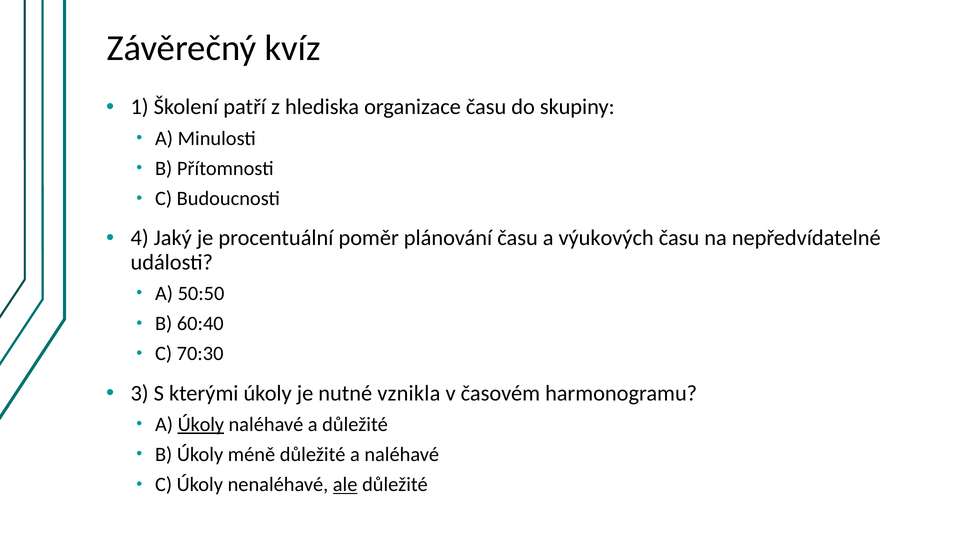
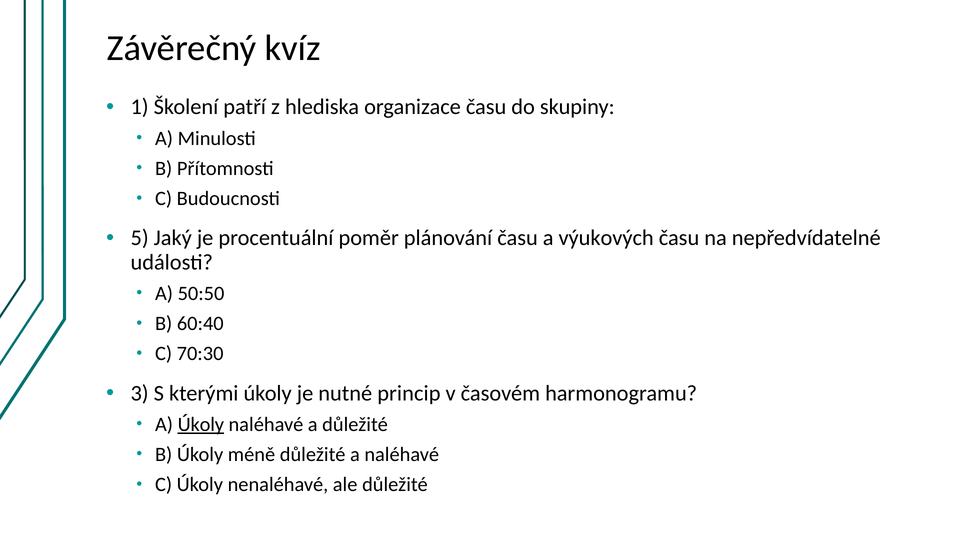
4: 4 -> 5
vznikla: vznikla -> princip
ale underline: present -> none
